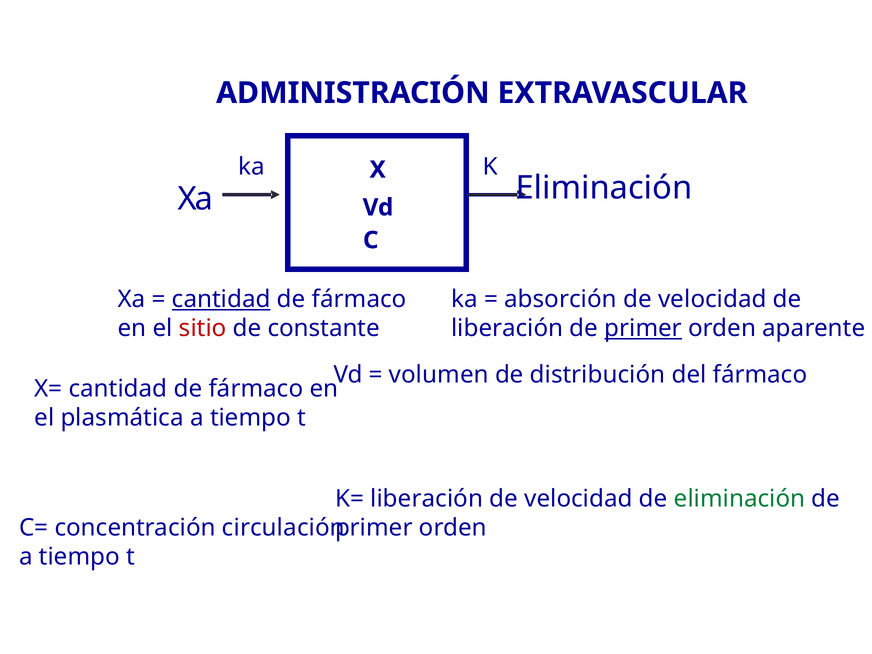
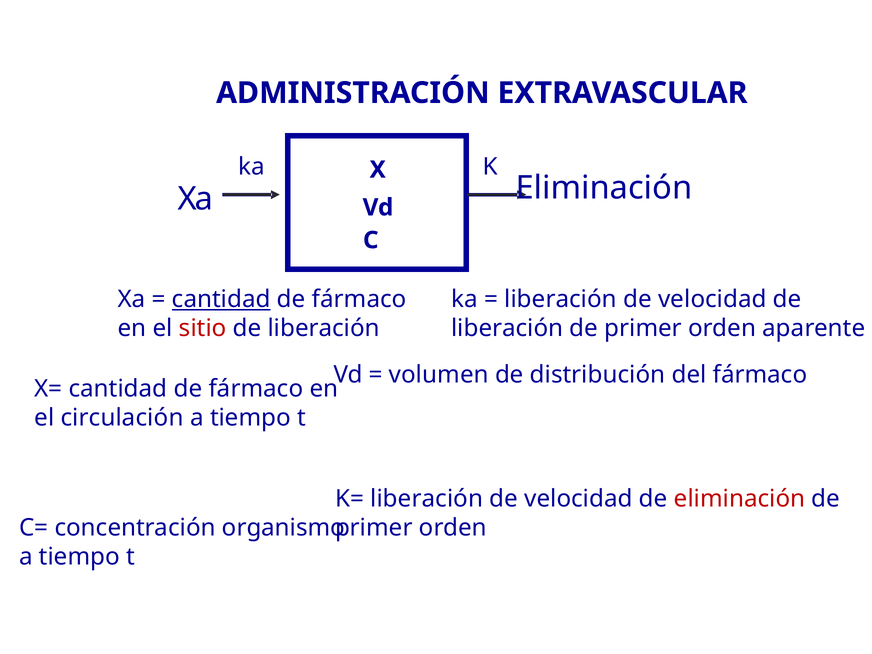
absorción at (561, 299): absorción -> liberación
constante at (324, 328): constante -> liberación
primer at (643, 328) underline: present -> none
plasmática: plasmática -> circulación
eliminación at (740, 499) colour: green -> red
circulación: circulación -> organismo
